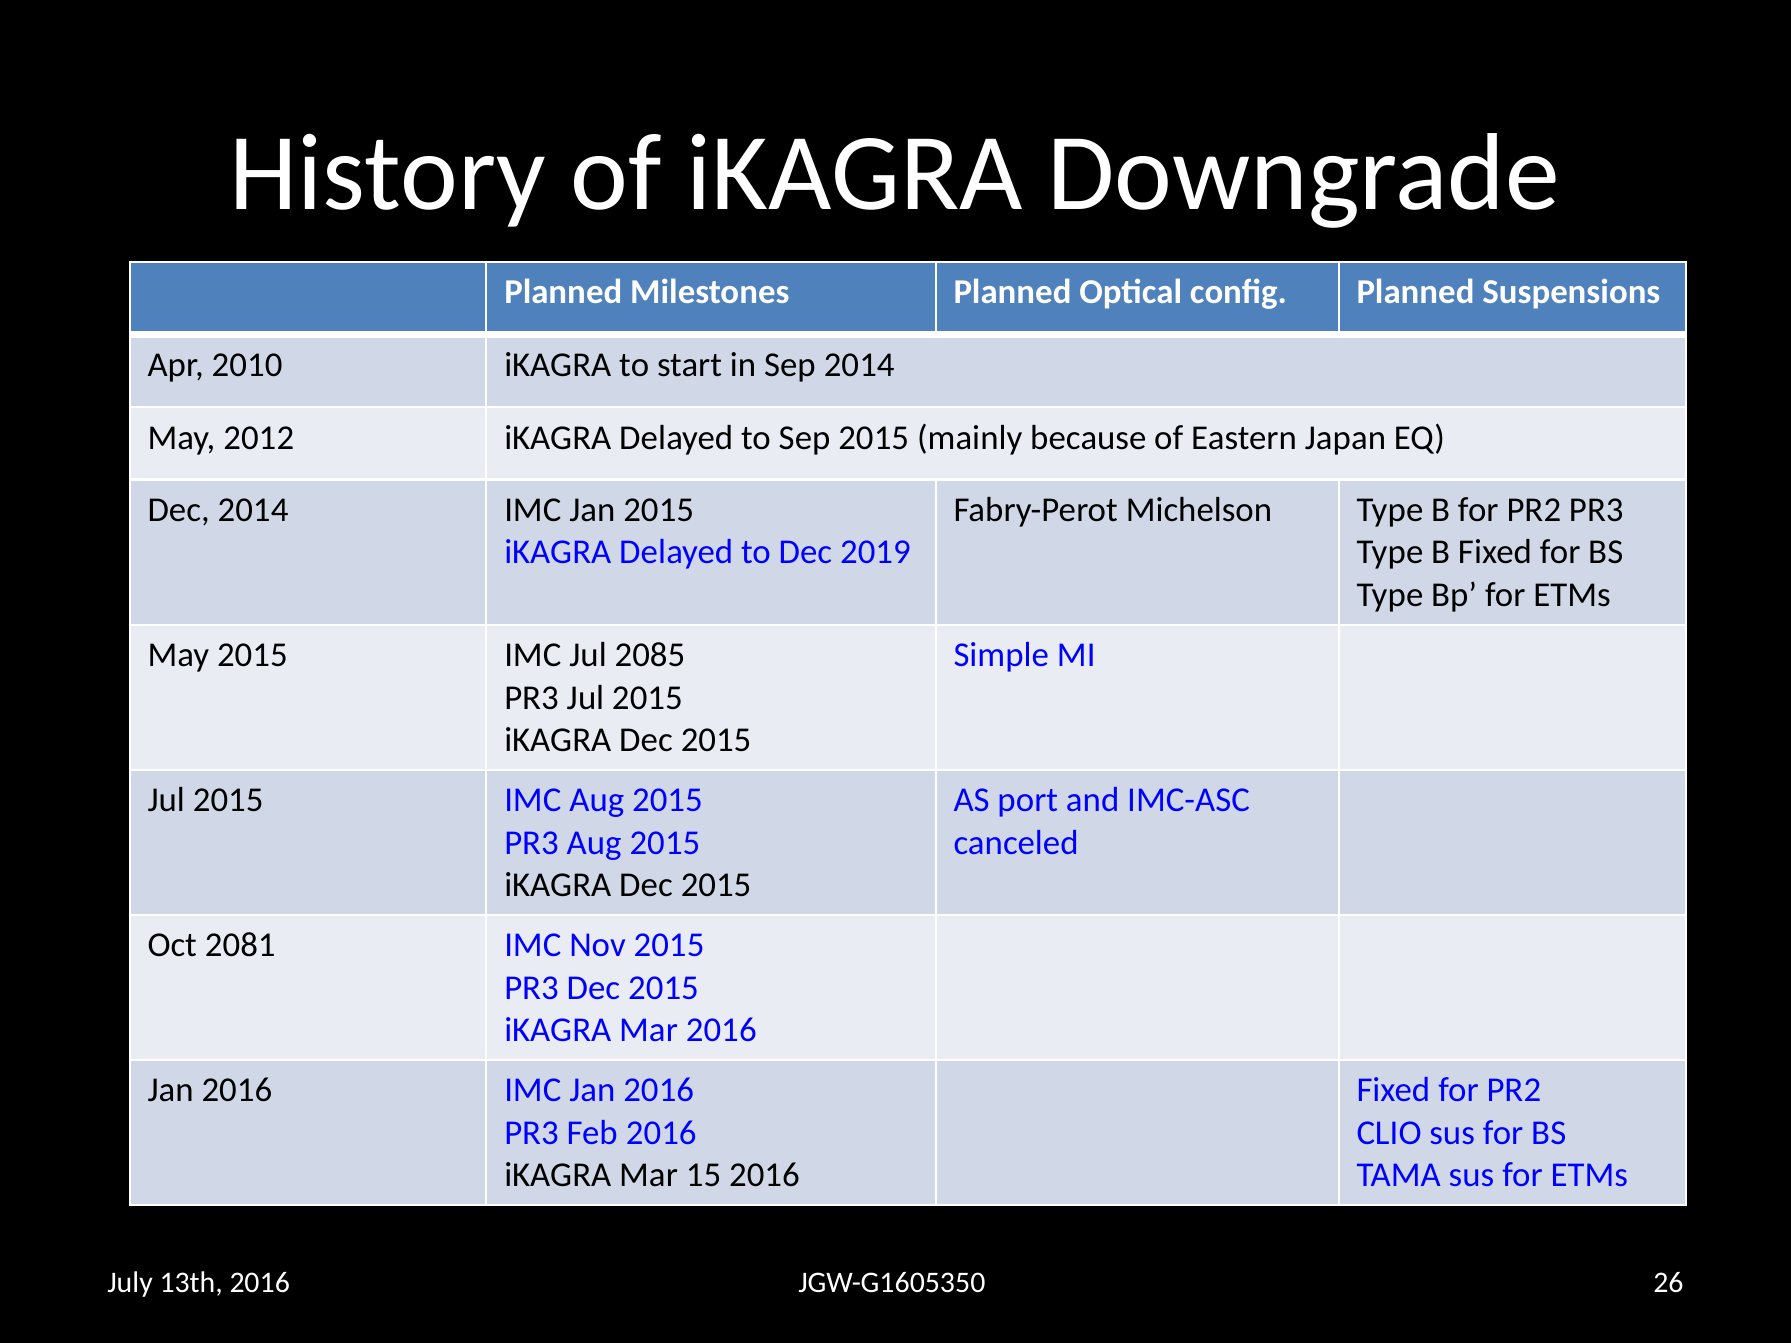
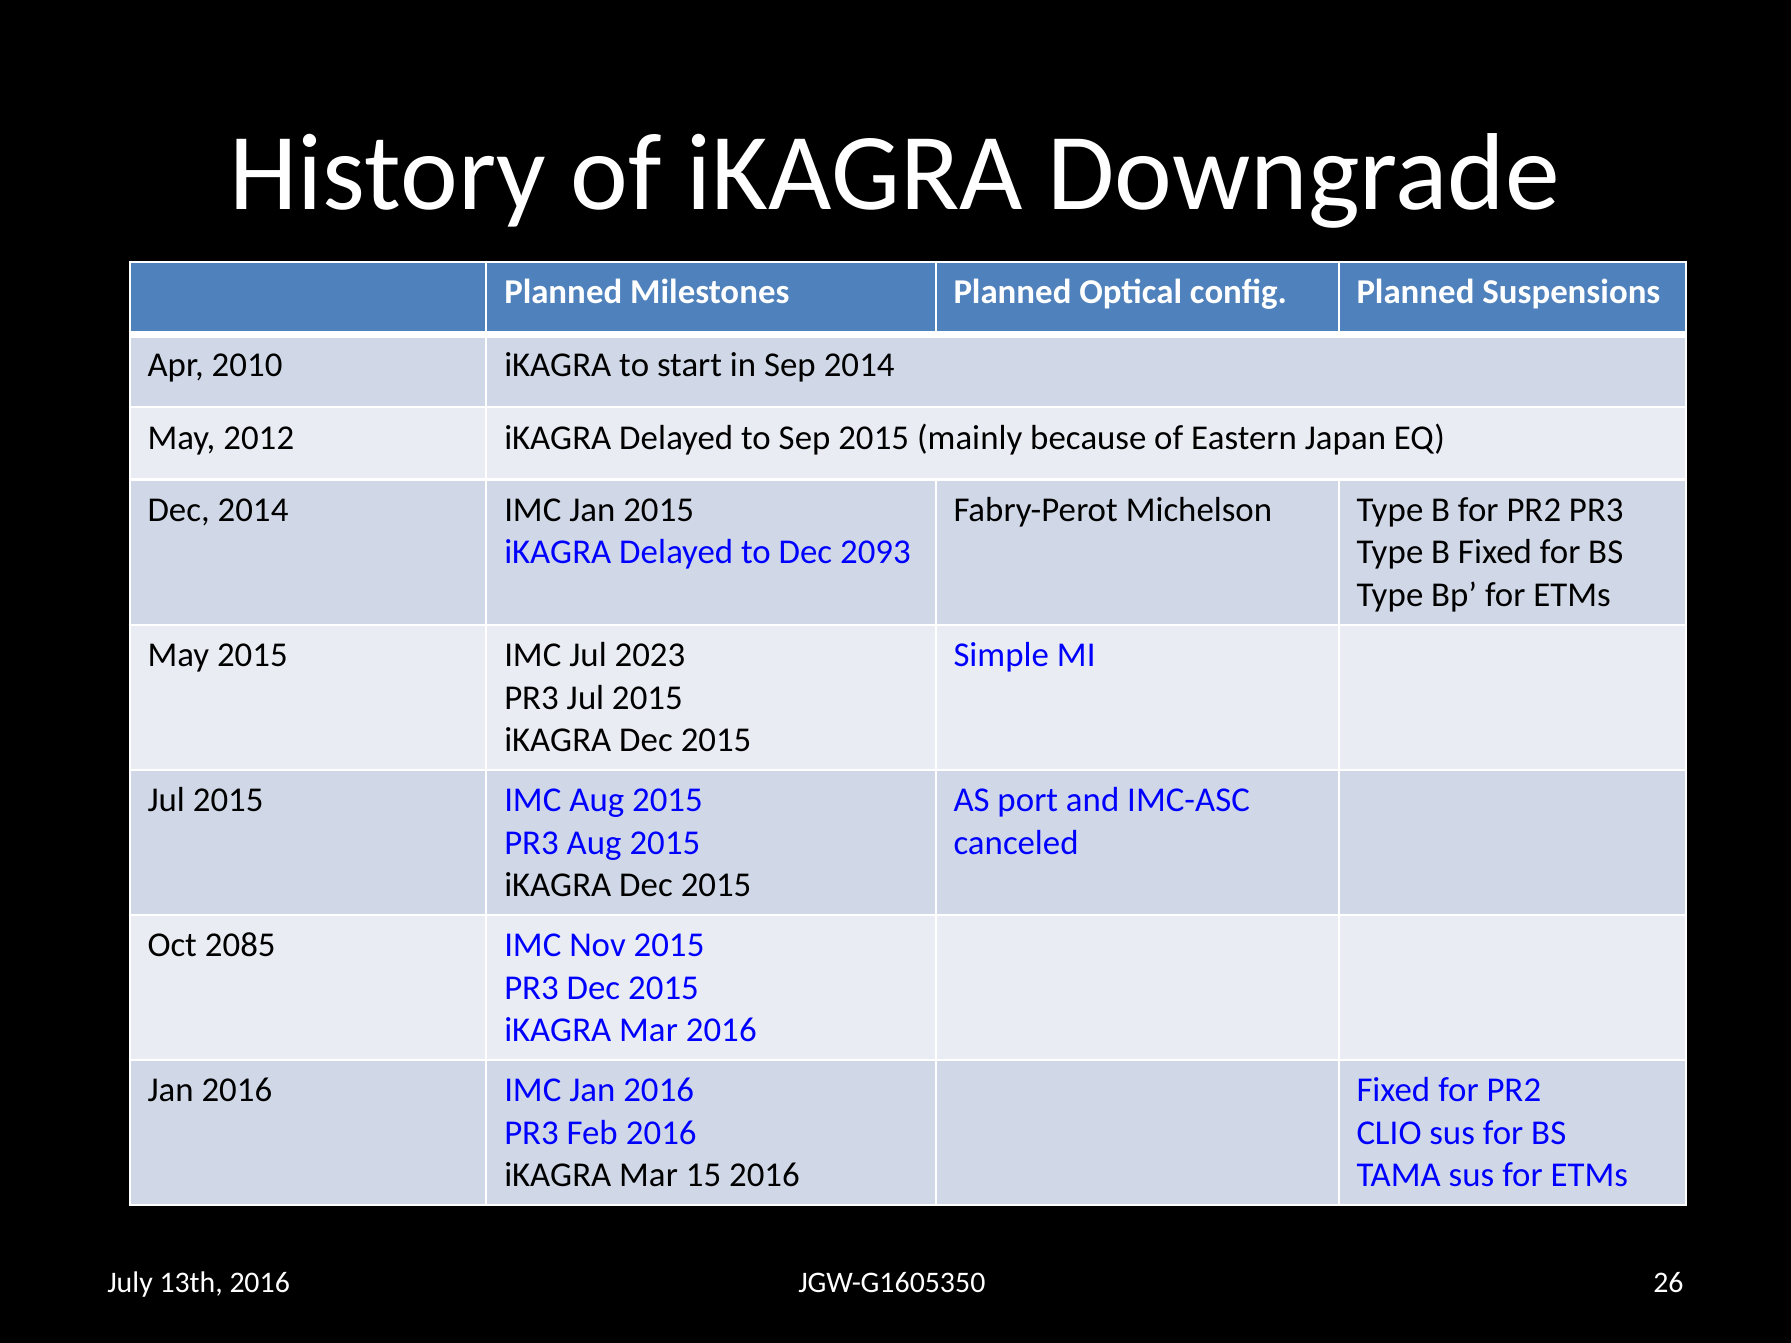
2019: 2019 -> 2093
2085: 2085 -> 2023
2081: 2081 -> 2085
